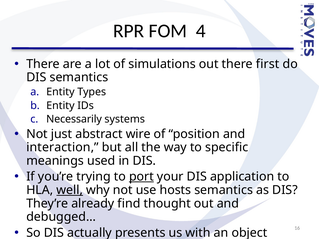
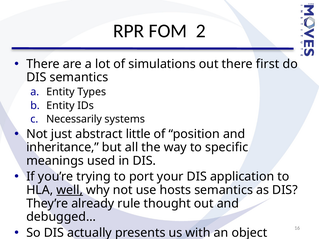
4: 4 -> 2
wire: wire -> little
interaction: interaction -> inheritance
port underline: present -> none
find: find -> rule
